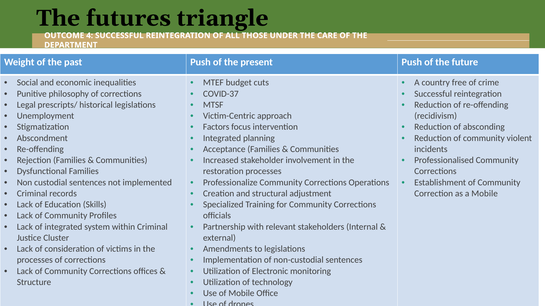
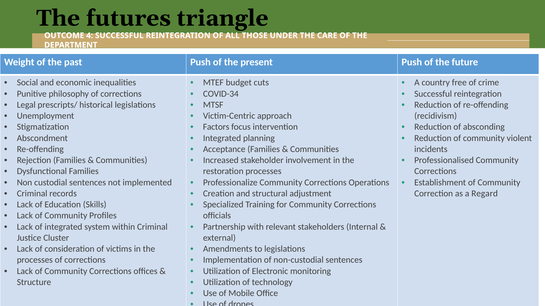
COVID-37: COVID-37 -> COVID-34
a Mobile: Mobile -> Regard
